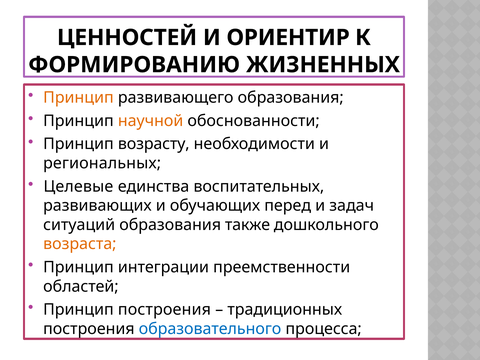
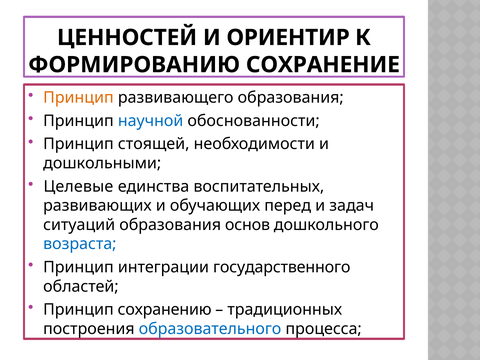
ЖИЗНЕННЫХ: ЖИЗНЕННЫХ -> СОХРАНЕНИЕ
научной colour: orange -> blue
возрасту: возрасту -> стоящей
региональных: региональных -> дошкольными
также: также -> основ
возраста colour: orange -> blue
преемственности: преемственности -> государственного
Принцип построения: построения -> сохранению
